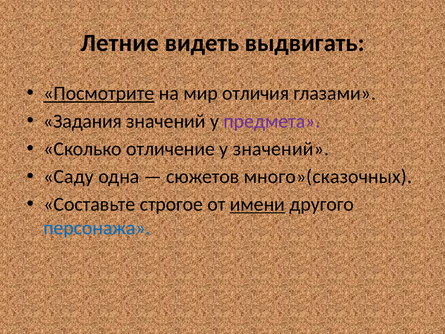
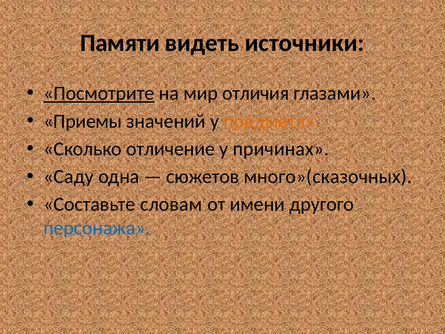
Летние: Летние -> Памяти
выдвигать: выдвигать -> источники
Задания: Задания -> Приемы
предмета colour: purple -> orange
у значений: значений -> причинах
строгое: строгое -> словам
имени underline: present -> none
